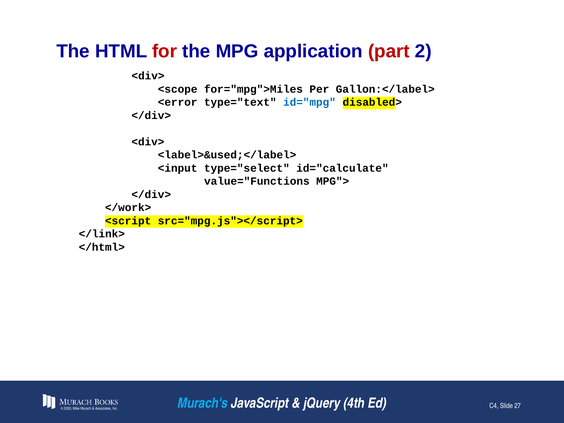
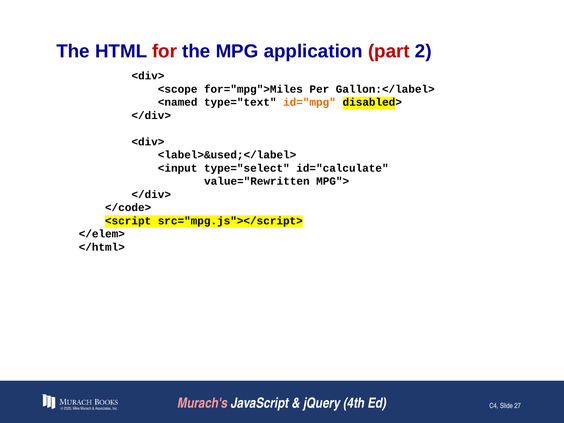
<error: <error -> <named
id="mpg colour: blue -> orange
value="Functions: value="Functions -> value="Rewritten
</work>: </work> -> </code>
</link>: </link> -> </elem>
Murach's colour: light blue -> pink
